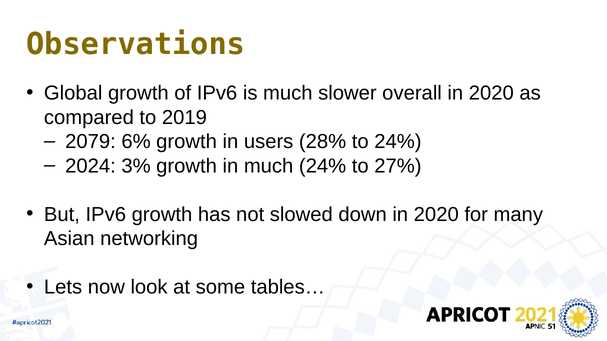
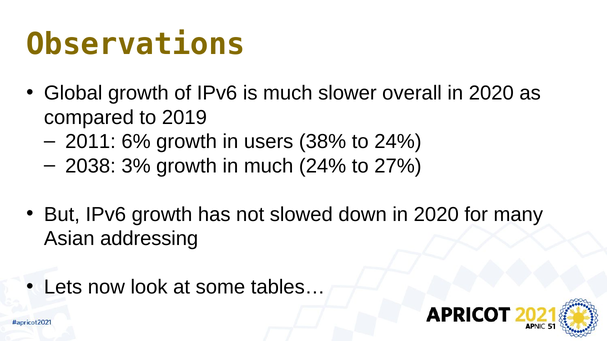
2079: 2079 -> 2011
28%: 28% -> 38%
2024: 2024 -> 2038
networking: networking -> addressing
